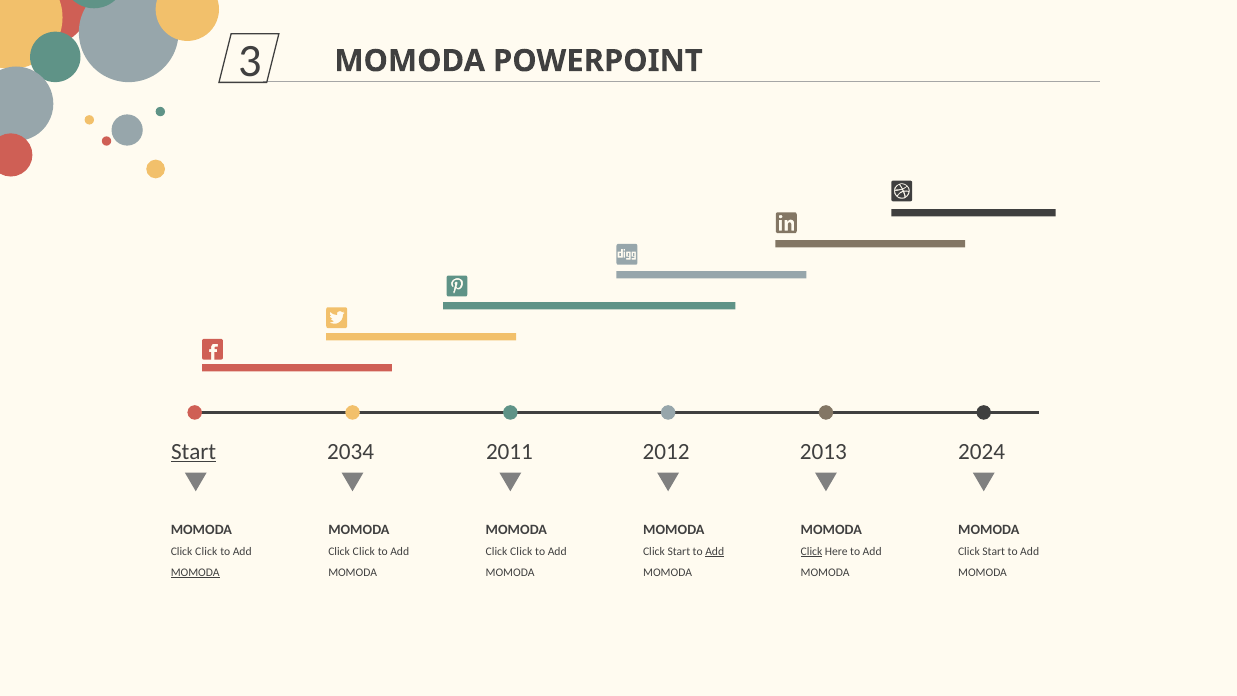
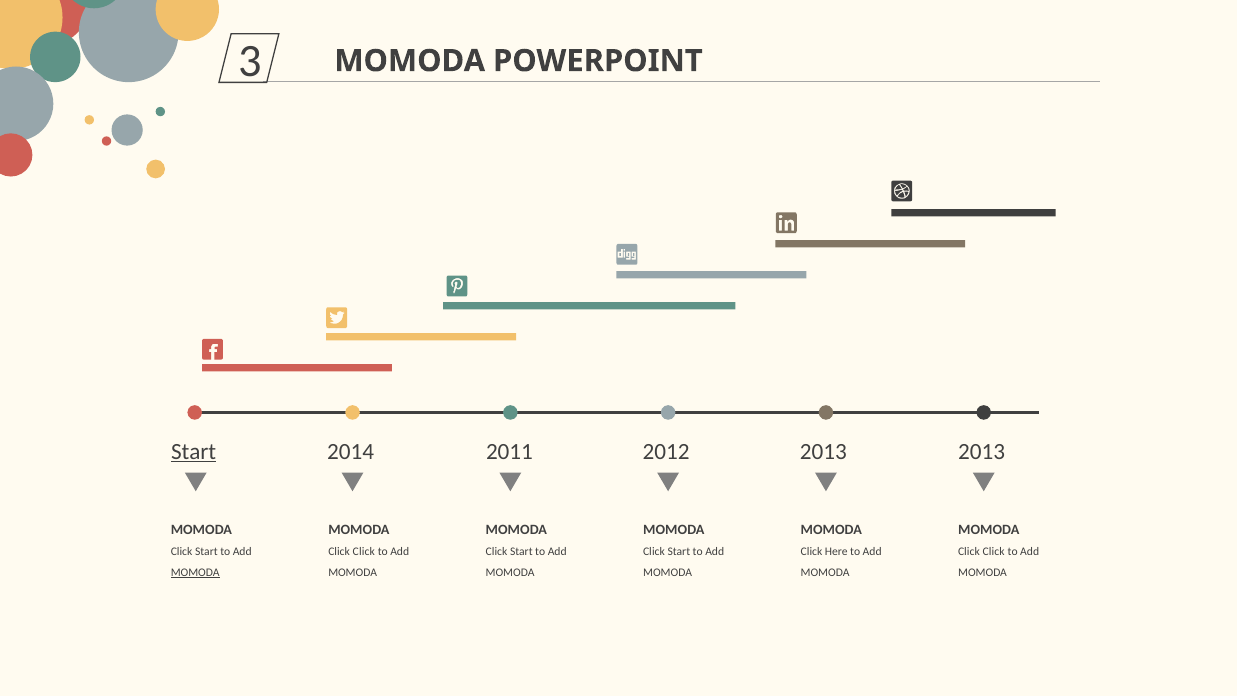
2034: 2034 -> 2014
2012 2024: 2024 -> 2013
Click at (206, 552): Click -> Start
Click at (521, 552): Click -> Start
Add at (715, 552) underline: present -> none
Click at (812, 552) underline: present -> none
Start at (994, 552): Start -> Click
